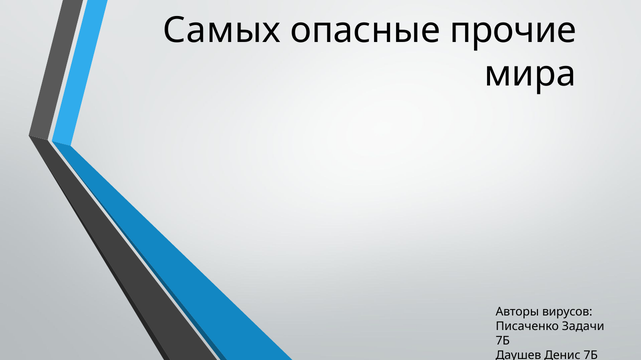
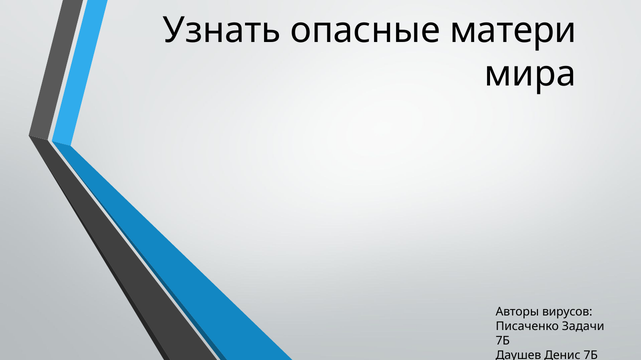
Самых: Самых -> Узнать
прочие: прочие -> матери
